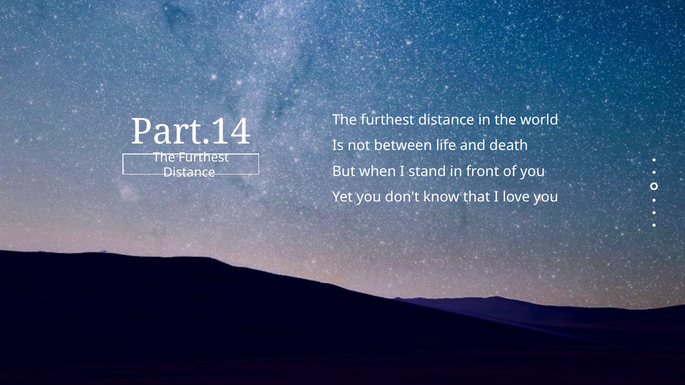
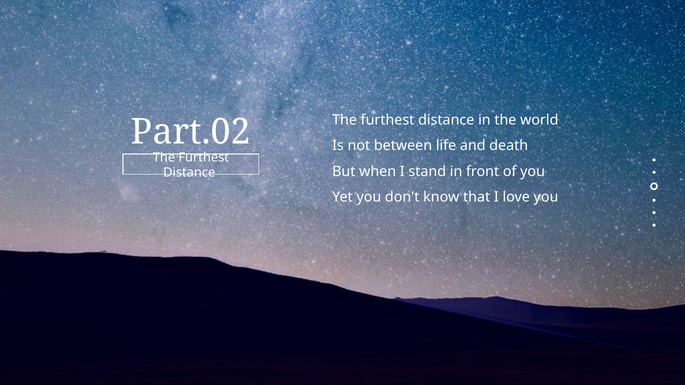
Part.14: Part.14 -> Part.02
